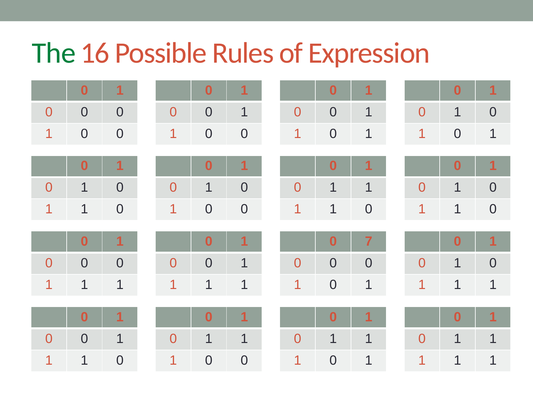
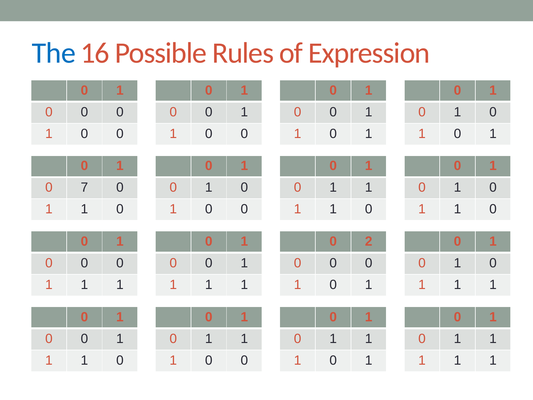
The colour: green -> blue
1 at (84, 187): 1 -> 7
7: 7 -> 2
